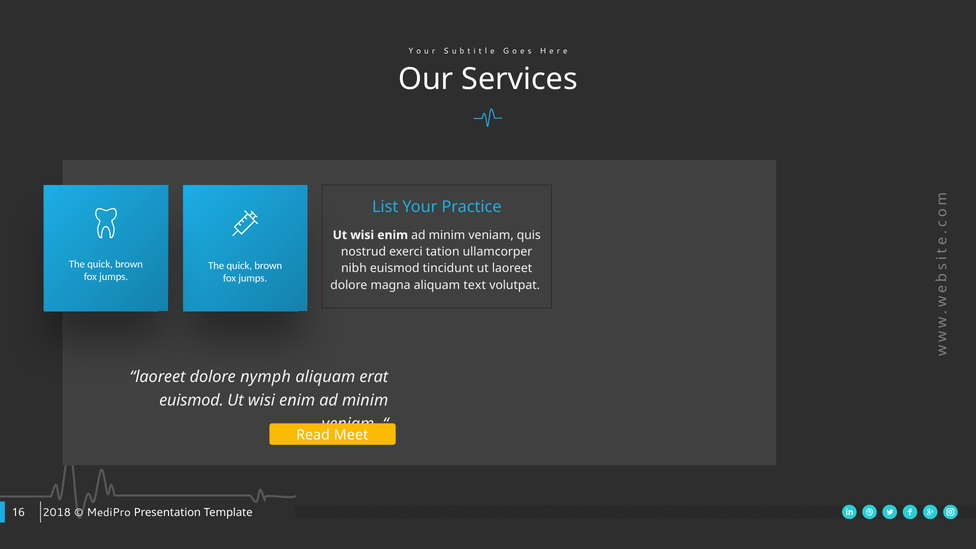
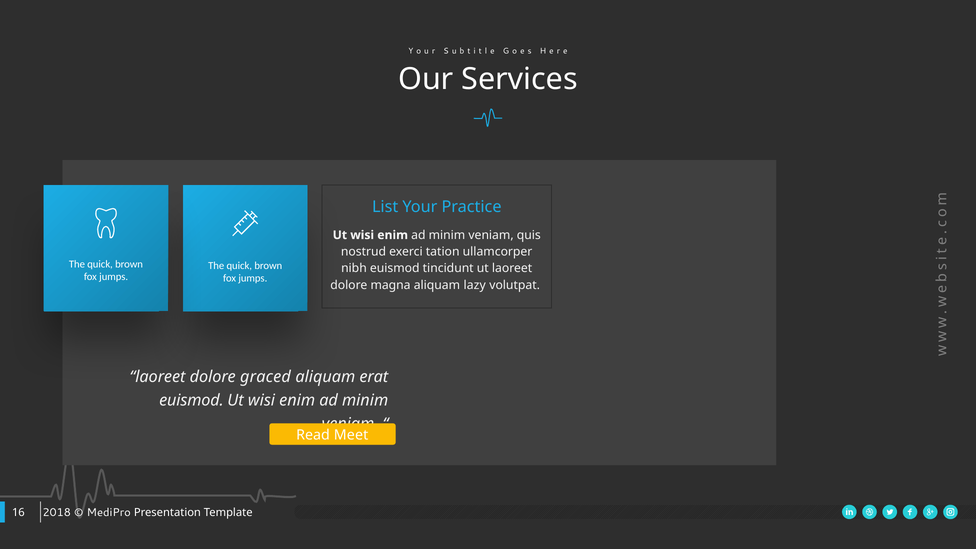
text: text -> lazy
nymph: nymph -> graced
